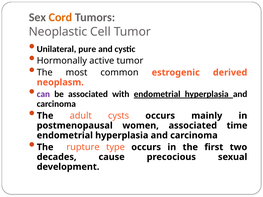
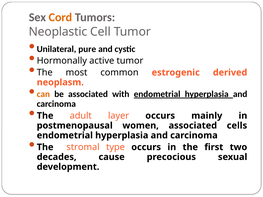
can colour: purple -> orange
cysts: cysts -> layer
time: time -> cells
rupture: rupture -> stromal
